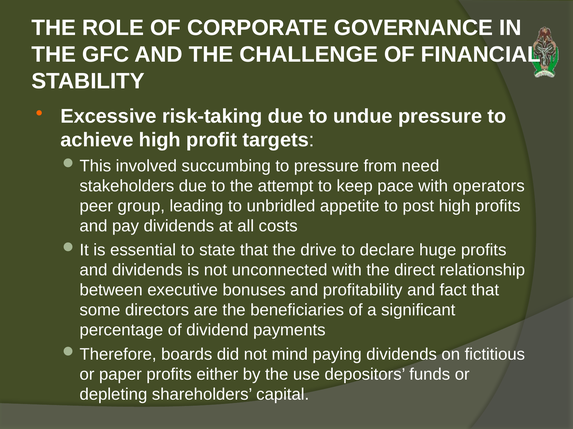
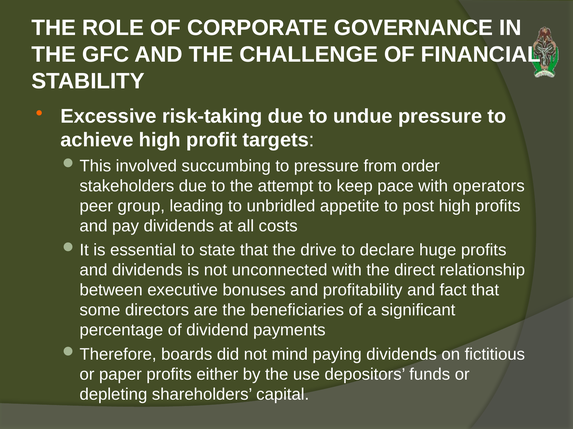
need: need -> order
